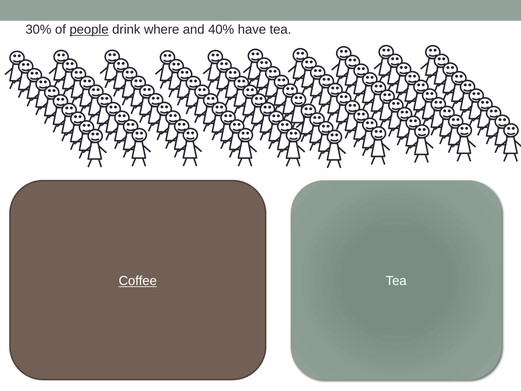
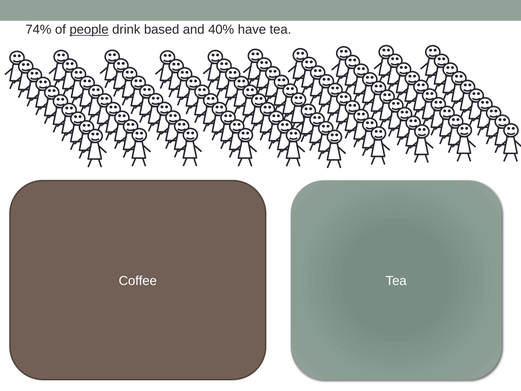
30%: 30% -> 74%
where: where -> based
Coffee underline: present -> none
